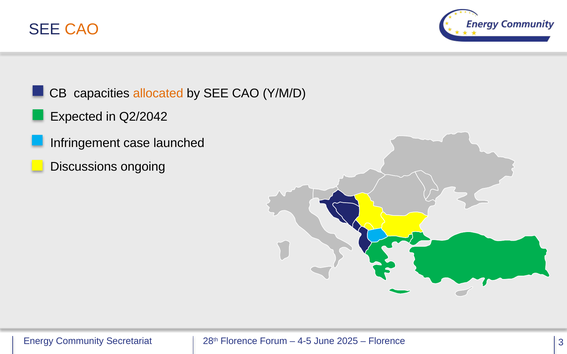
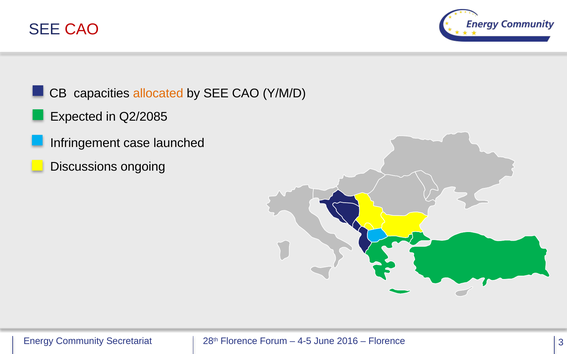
CAO at (82, 29) colour: orange -> red
Q2/2042: Q2/2042 -> Q2/2085
2025: 2025 -> 2016
